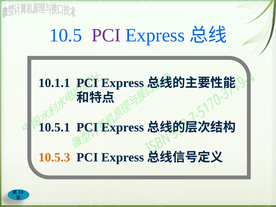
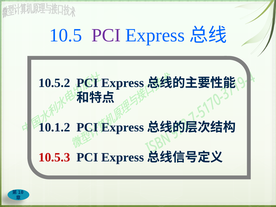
10.1.1: 10.1.1 -> 10.5.2
10.5.1: 10.5.1 -> 10.1.2
10.5.3 colour: orange -> red
